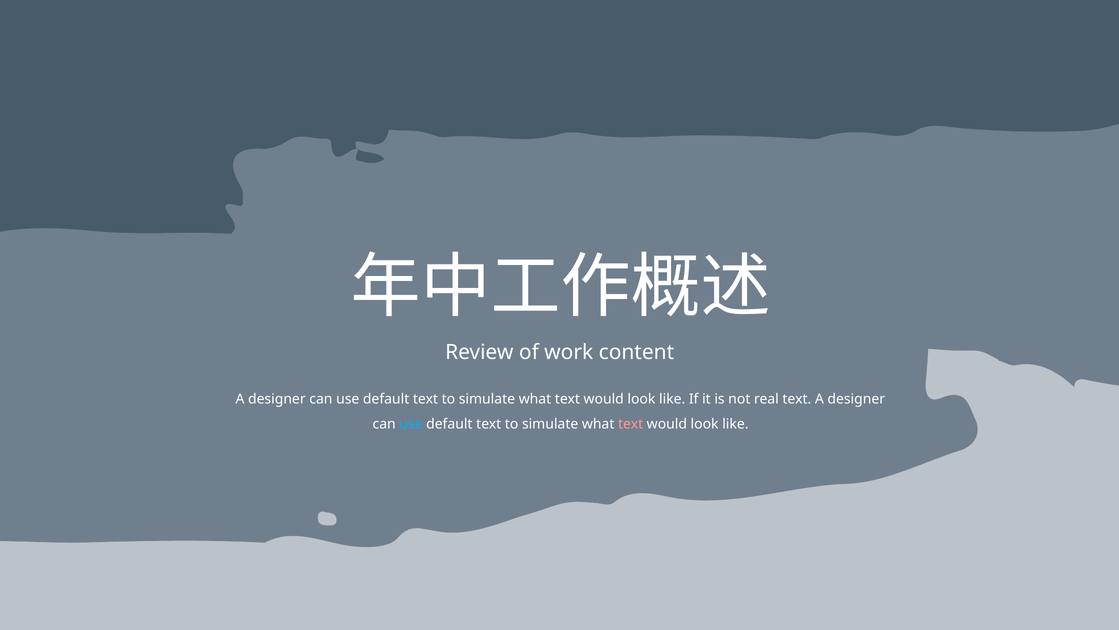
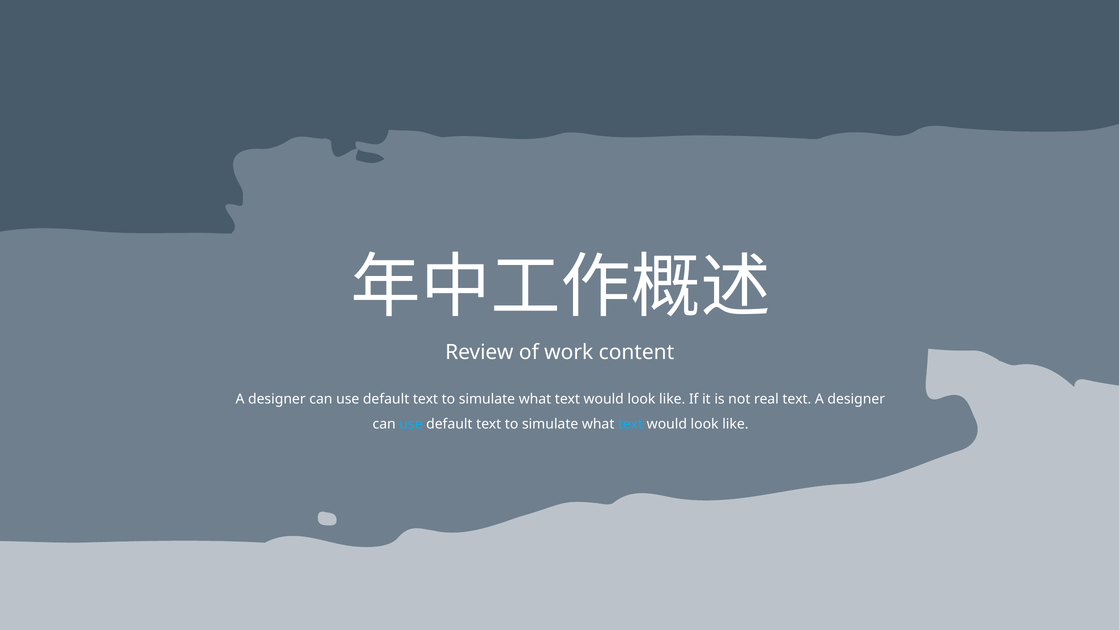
text at (631, 424) colour: pink -> light blue
